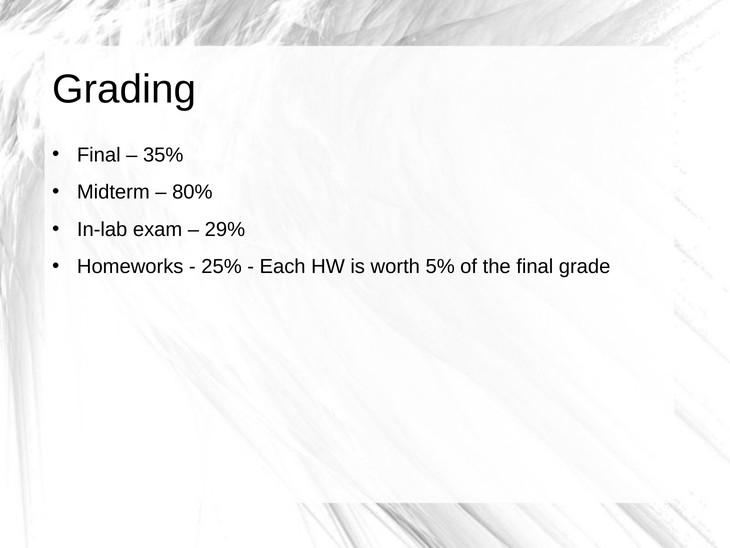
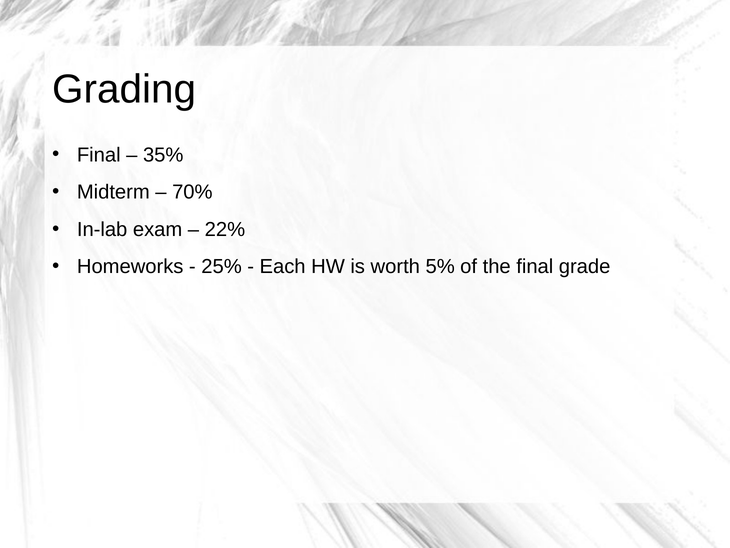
80%: 80% -> 70%
29%: 29% -> 22%
